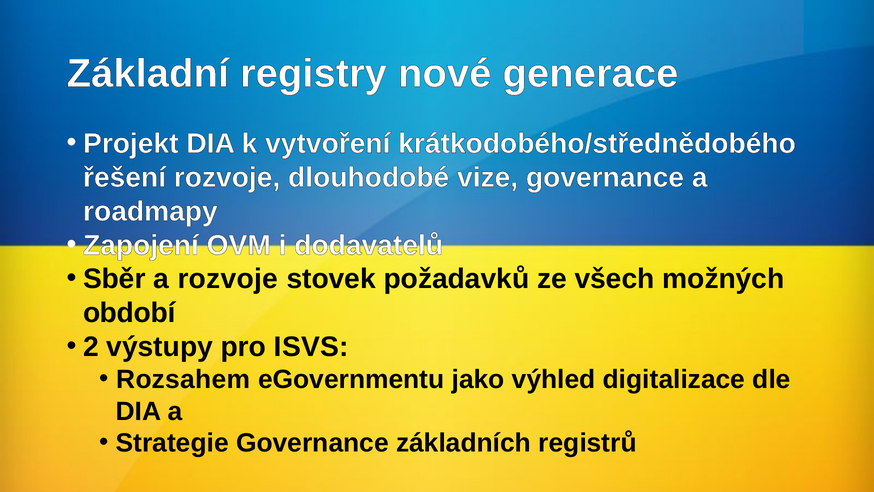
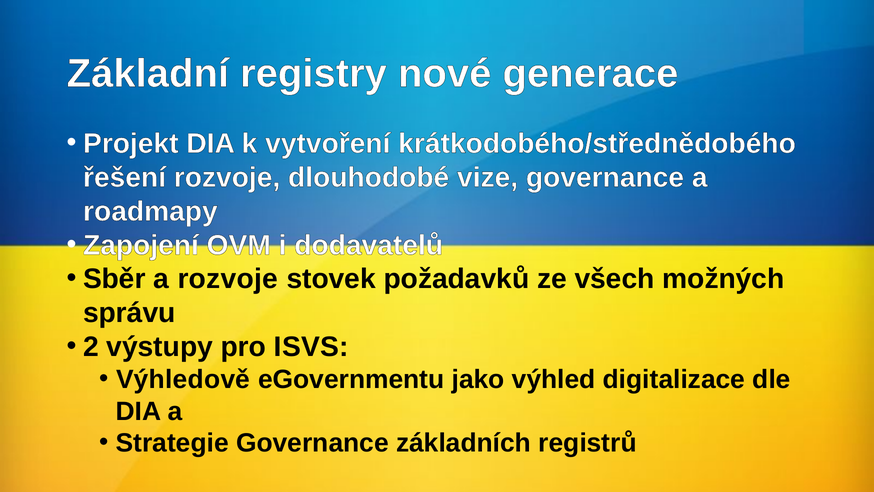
období: období -> správu
Rozsahem: Rozsahem -> Výhledově
